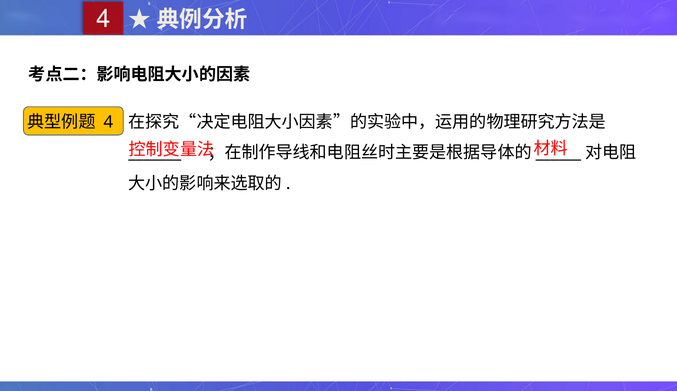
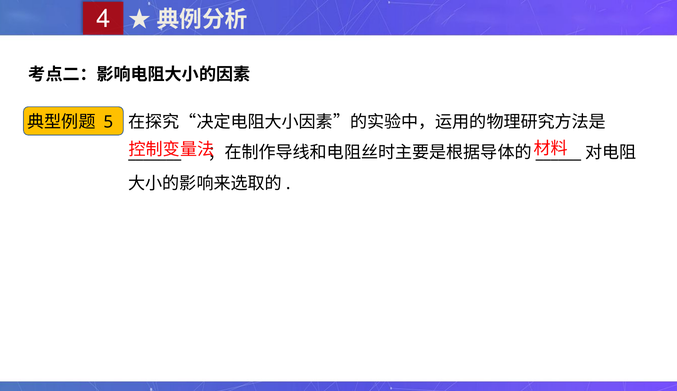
4 at (108, 122): 4 -> 5
